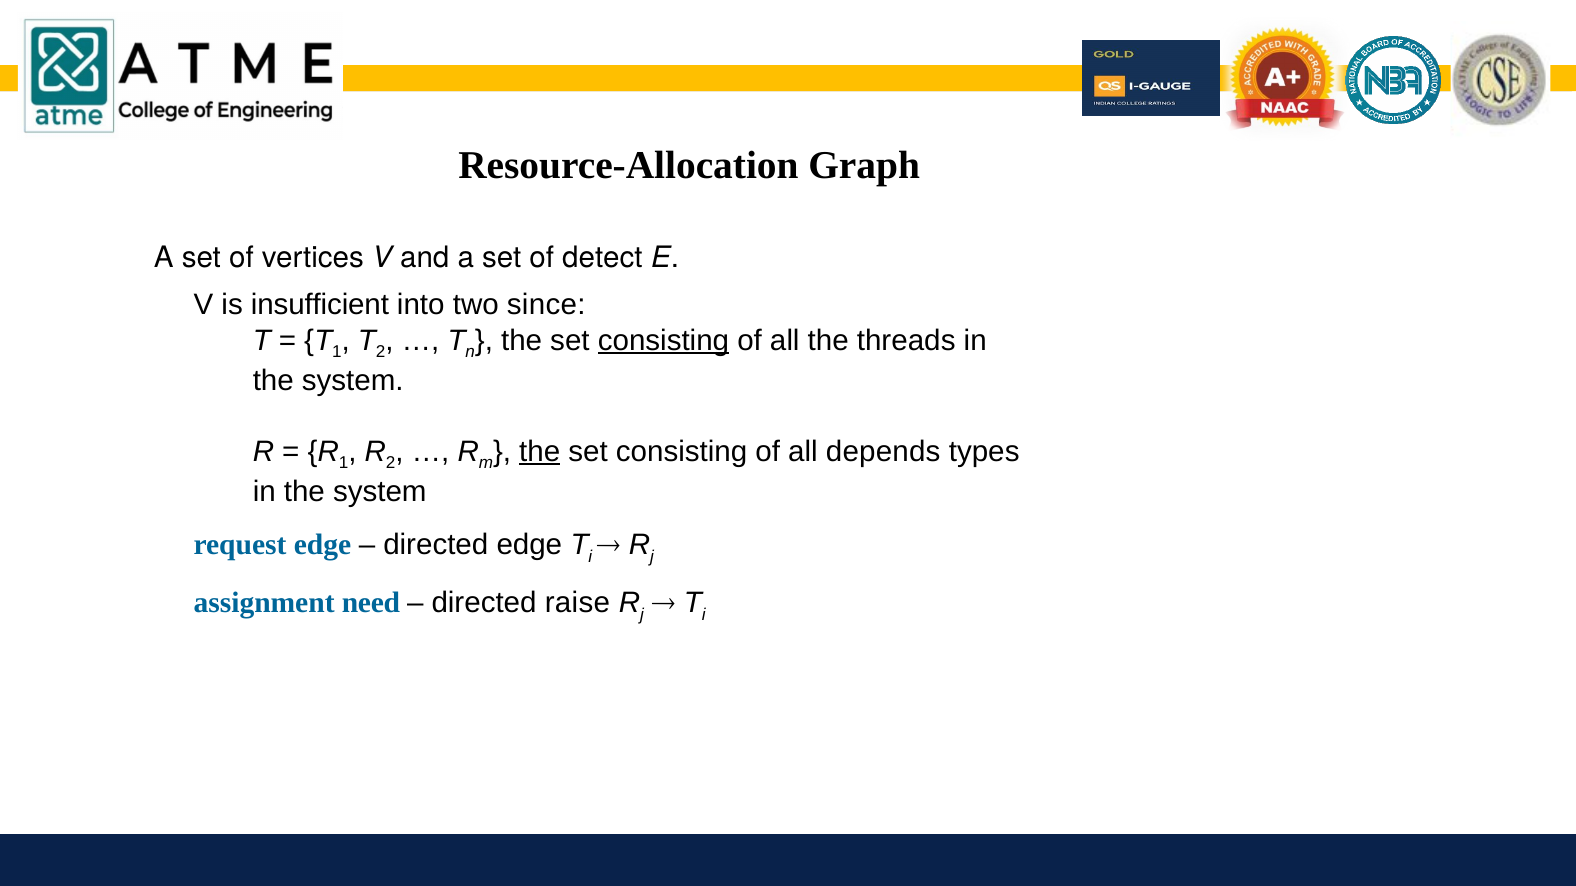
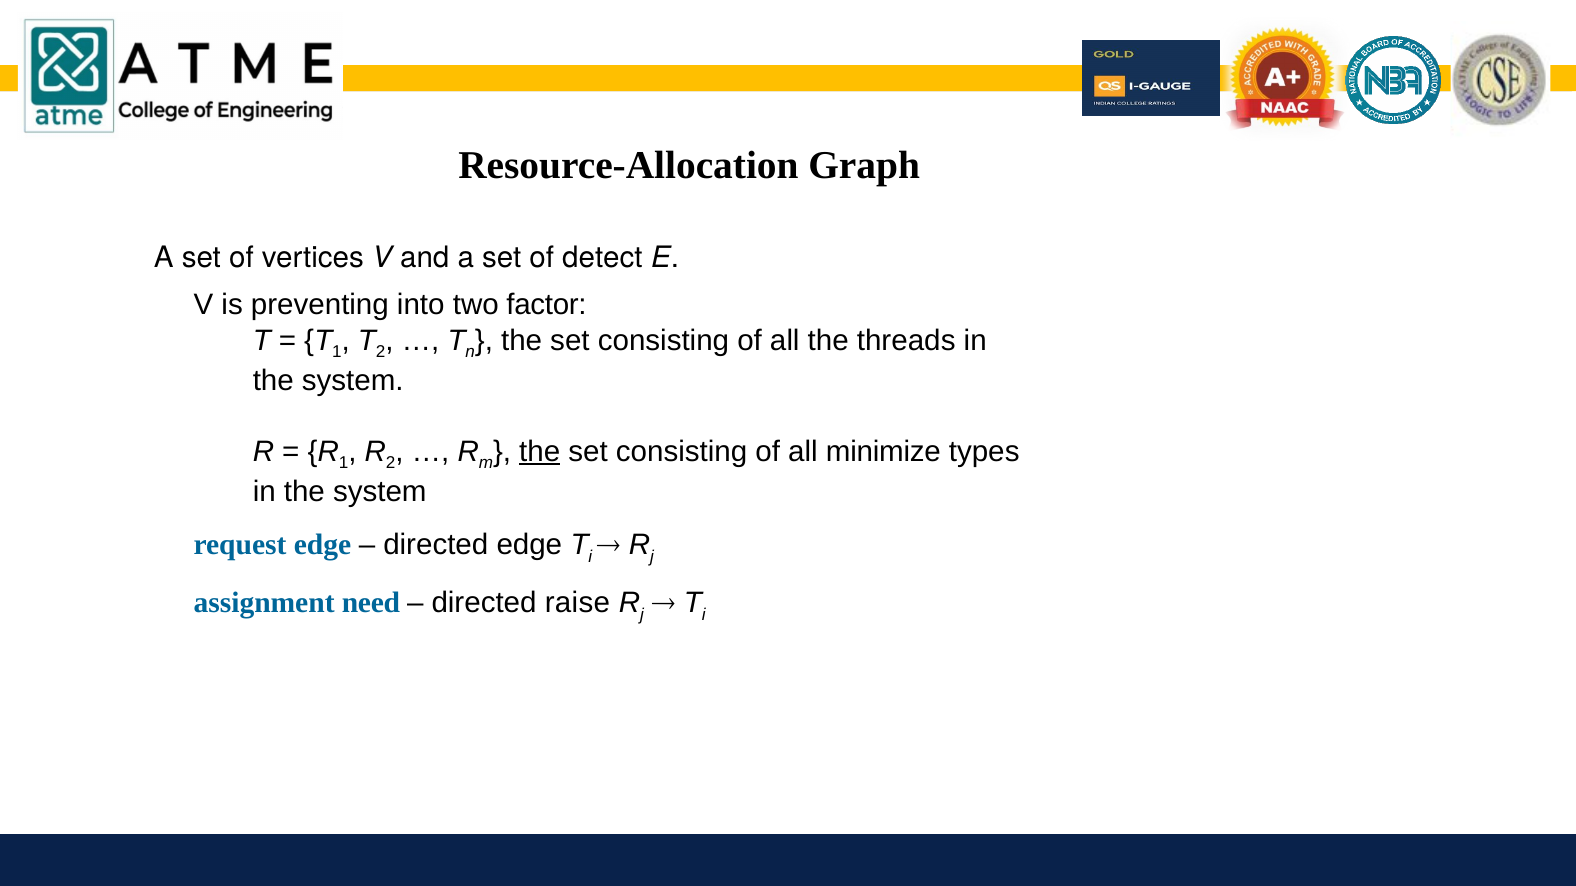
insufficient: insufficient -> preventing
since: since -> factor
consisting at (663, 341) underline: present -> none
depends: depends -> minimize
